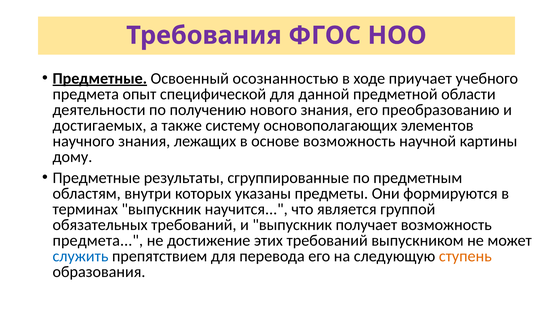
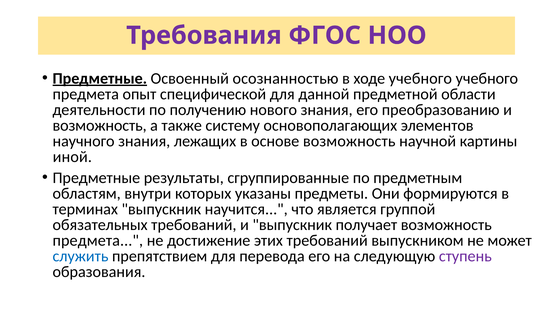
ходе приучает: приучает -> учебного
достигаемых at (99, 126): достигаемых -> возможность
дому: дому -> иной
ступень colour: orange -> purple
